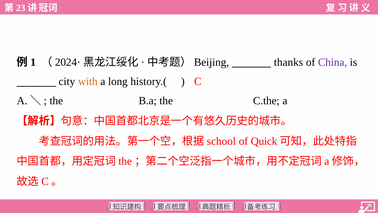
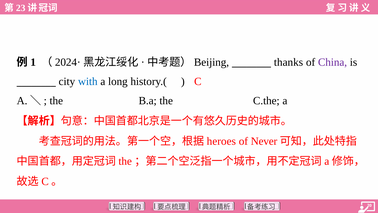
with colour: orange -> blue
school: school -> heroes
Quick: Quick -> Never
